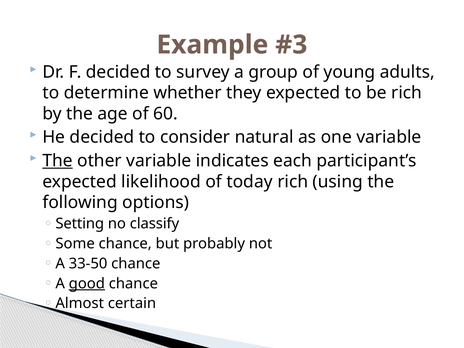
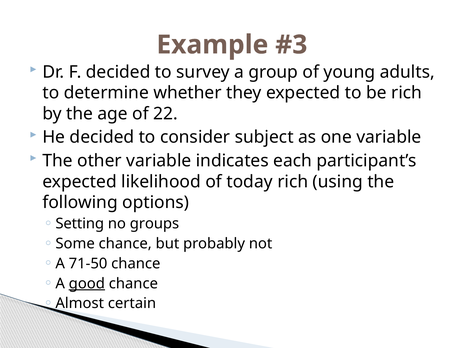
60: 60 -> 22
natural: natural -> subject
The at (58, 161) underline: present -> none
classify: classify -> groups
33-50: 33-50 -> 71-50
